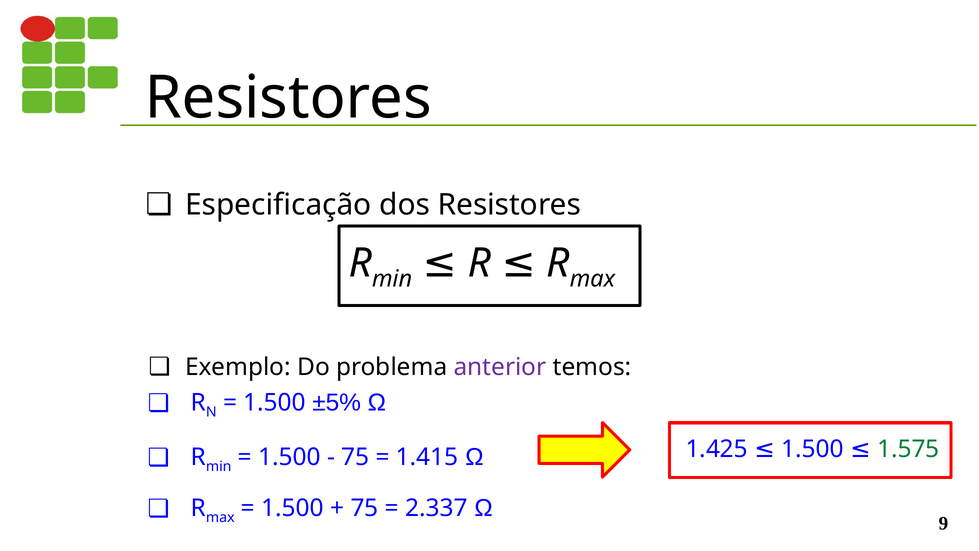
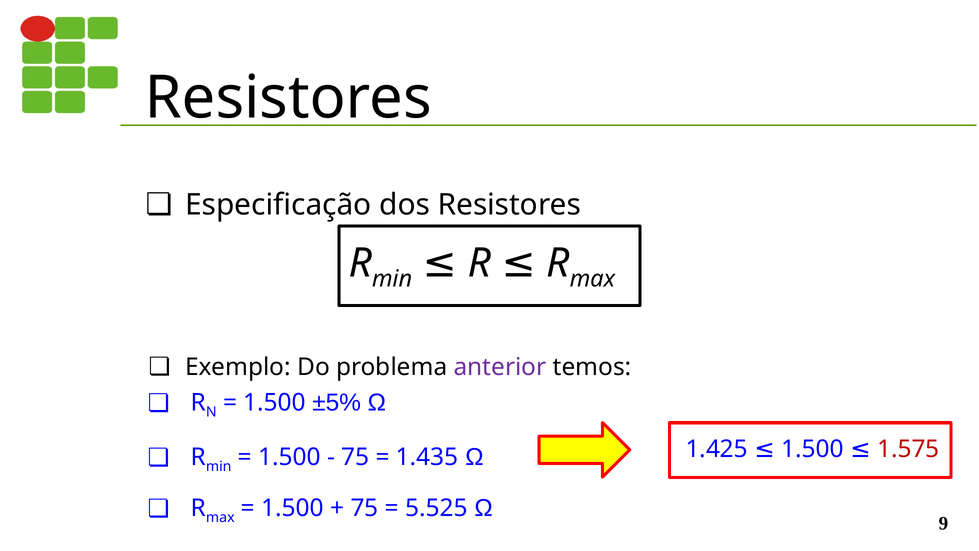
1.575 colour: green -> red
1.415: 1.415 -> 1.435
2.337: 2.337 -> 5.525
